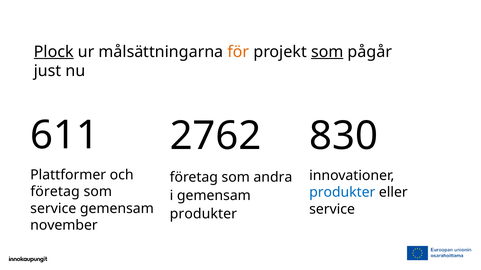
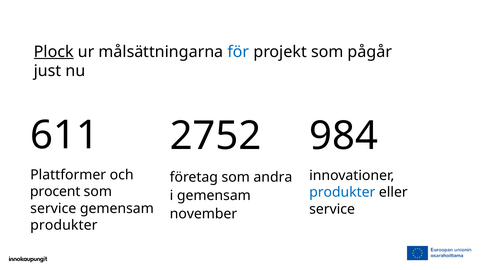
för colour: orange -> blue
som at (327, 52) underline: present -> none
830: 830 -> 984
2762: 2762 -> 2752
företag at (55, 192): företag -> procent
produkter at (203, 214): produkter -> november
november at (64, 226): november -> produkter
